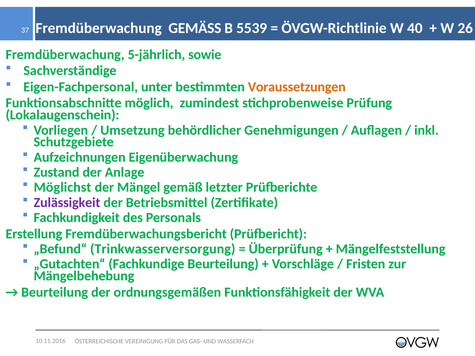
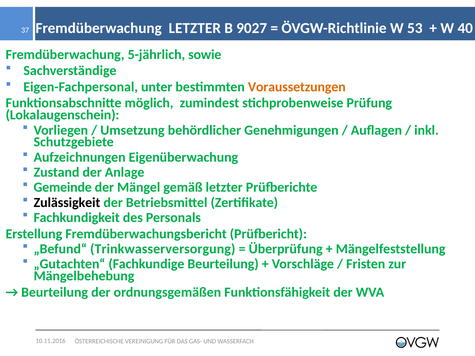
Fremdüberwachung GEMÄSS: GEMÄSS -> LETZTER
5539: 5539 -> 9027
40: 40 -> 53
26: 26 -> 40
Möglichst: Möglichst -> Gemeinde
Zulässigkeit colour: purple -> black
